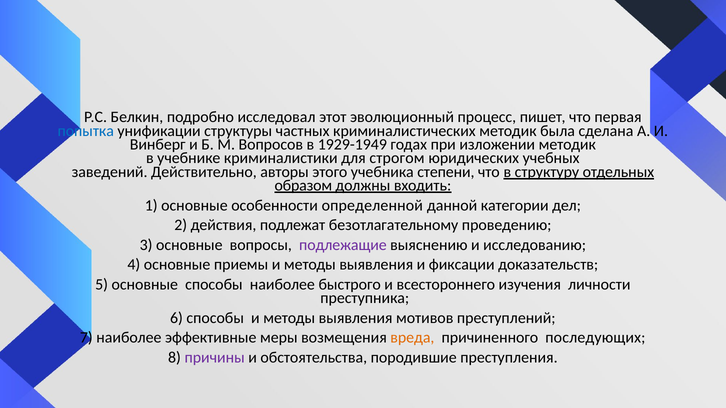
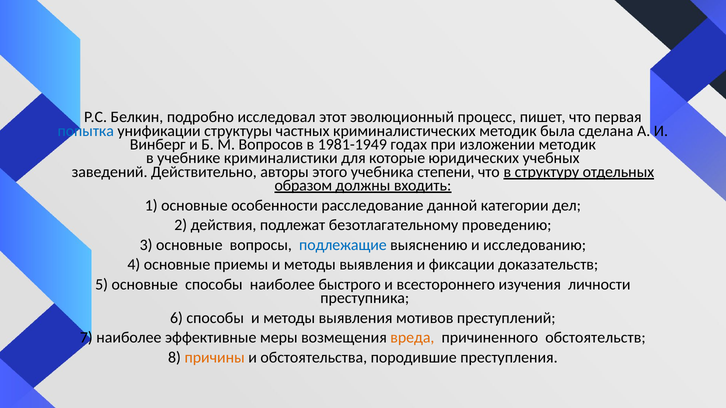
1929-1949: 1929-1949 -> 1981-1949
строгом: строгом -> которые
определенной: определенной -> расследование
подлежащие colour: purple -> blue
последующих: последующих -> обстоятельств
причины colour: purple -> orange
